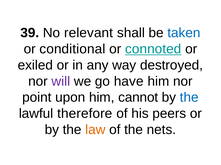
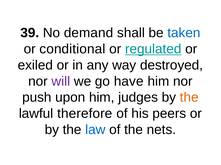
relevant: relevant -> demand
connoted: connoted -> regulated
point: point -> push
cannot: cannot -> judges
the at (189, 98) colour: blue -> orange
law colour: orange -> blue
